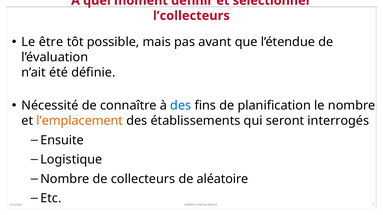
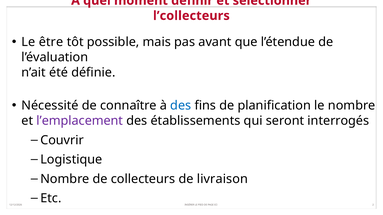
l’emplacement colour: orange -> purple
Ensuite: Ensuite -> Couvrir
aléatoire: aléatoire -> livraison
